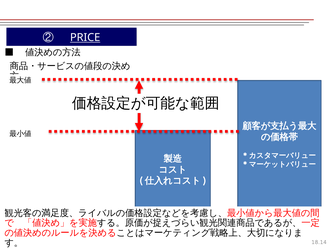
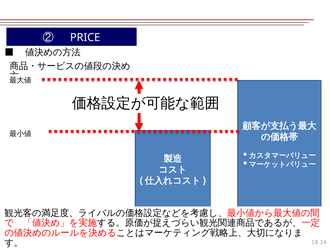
PRICE underline: present -> none
